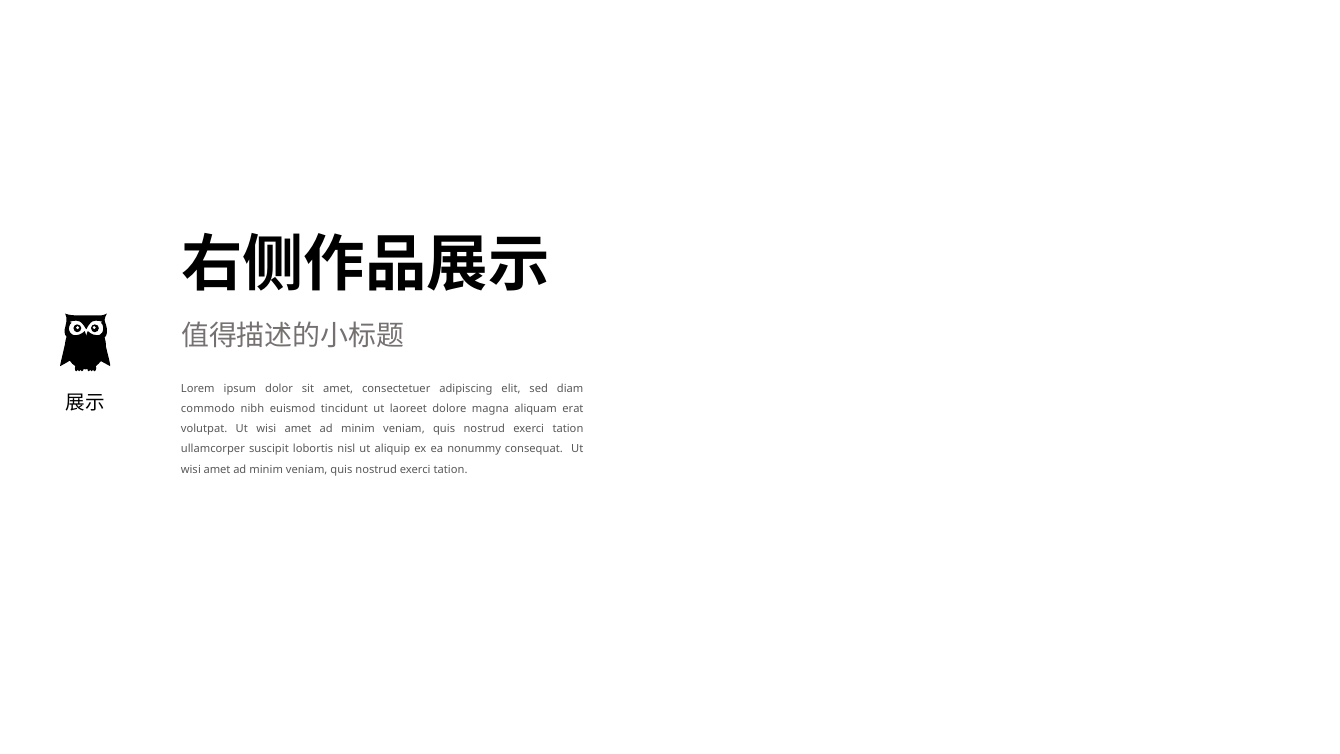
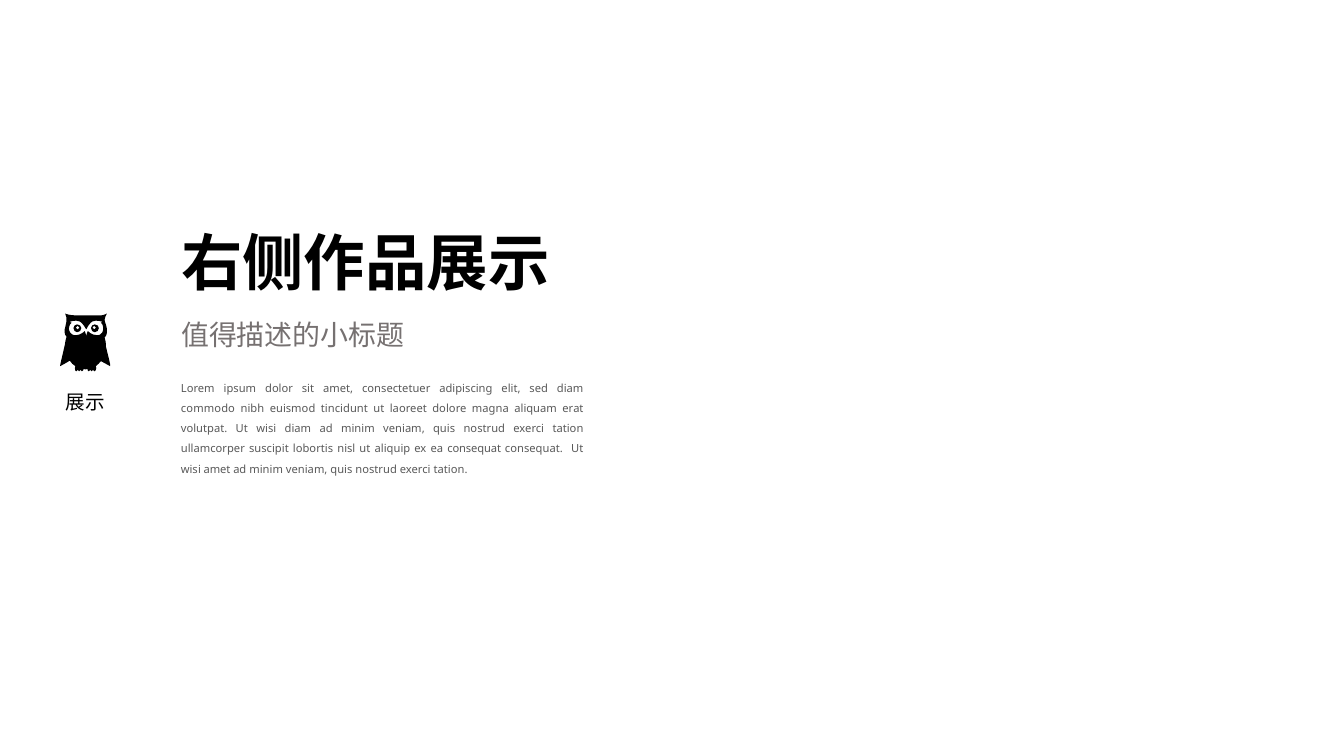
volutpat Ut wisi amet: amet -> diam
ea nonummy: nonummy -> consequat
